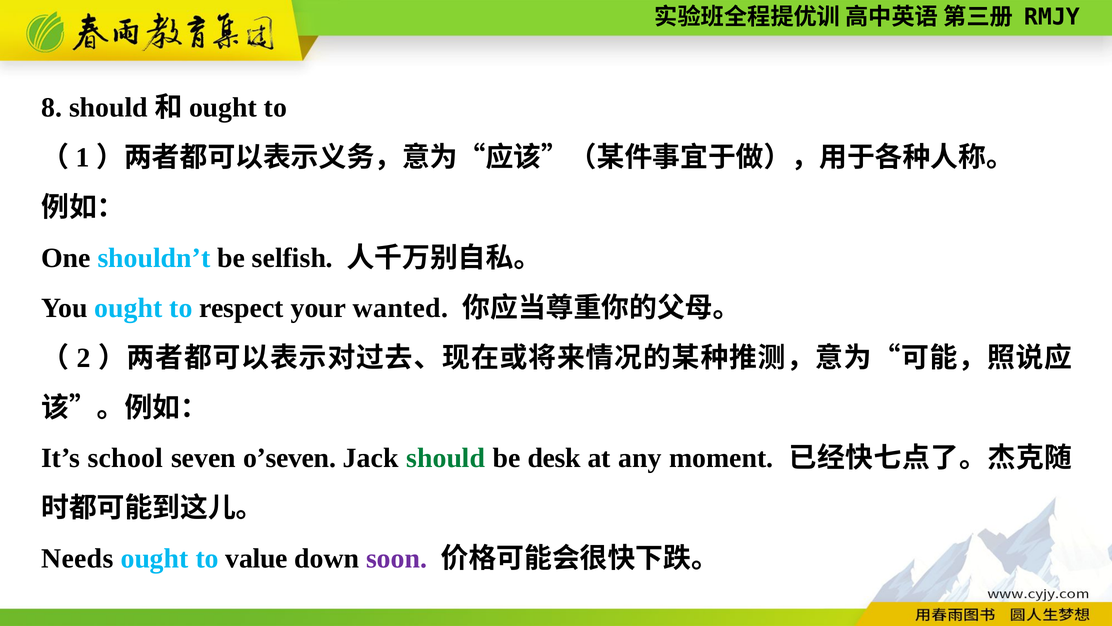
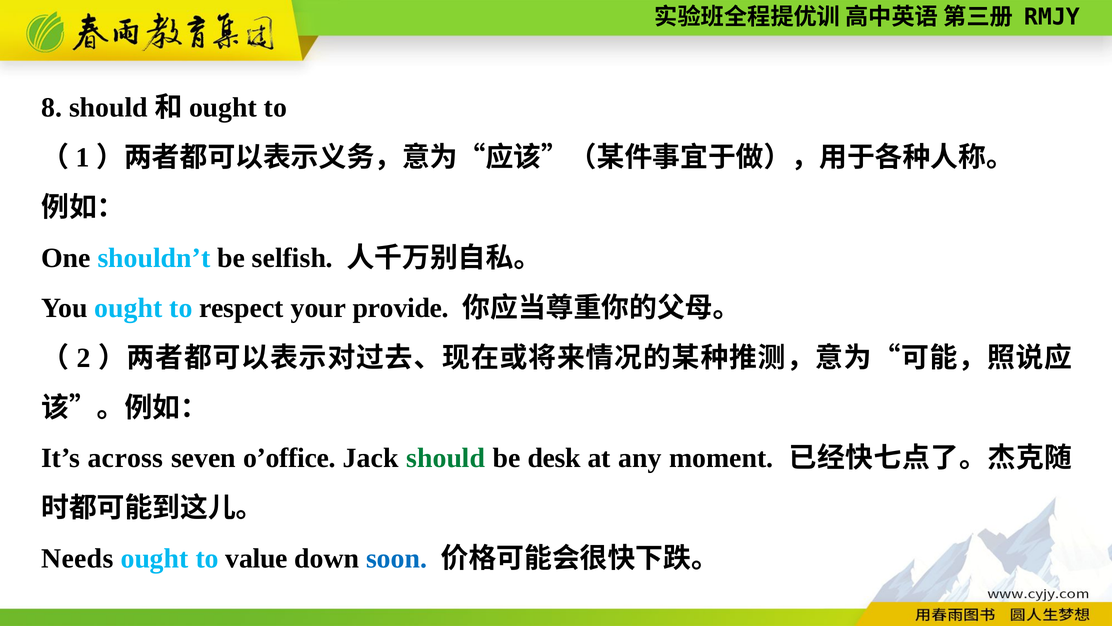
wanted: wanted -> provide
school: school -> across
o’seven: o’seven -> o’office
soon colour: purple -> blue
